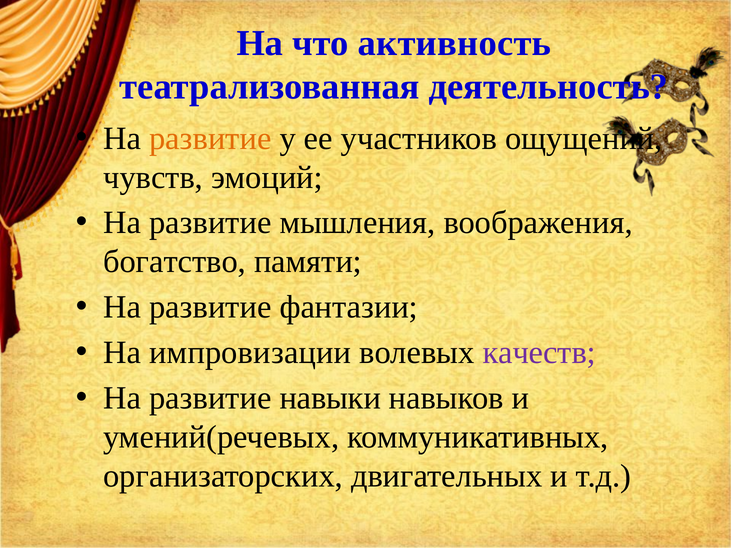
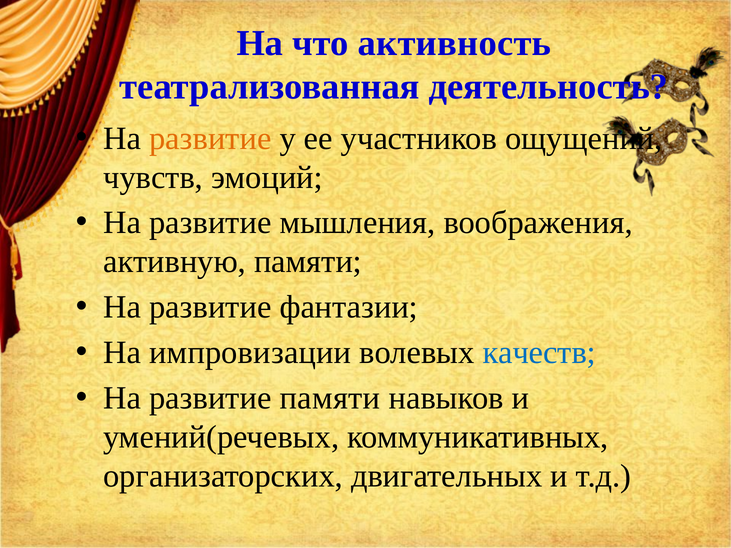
богатство: богатство -> активную
качеств colour: purple -> blue
развитие навыки: навыки -> памяти
